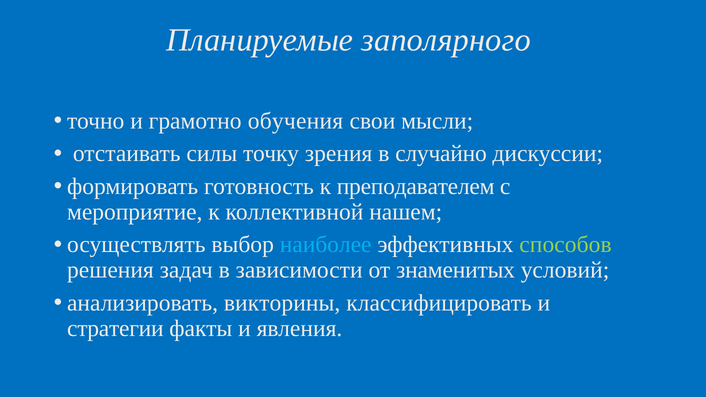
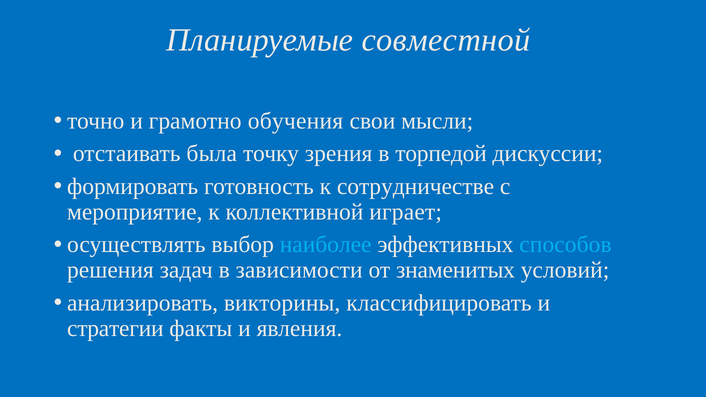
заполярного: заполярного -> совместной
силы: силы -> была
случайно: случайно -> торпедой
преподавателем: преподавателем -> сотрудничестве
нашем: нашем -> играет
способов colour: light green -> light blue
